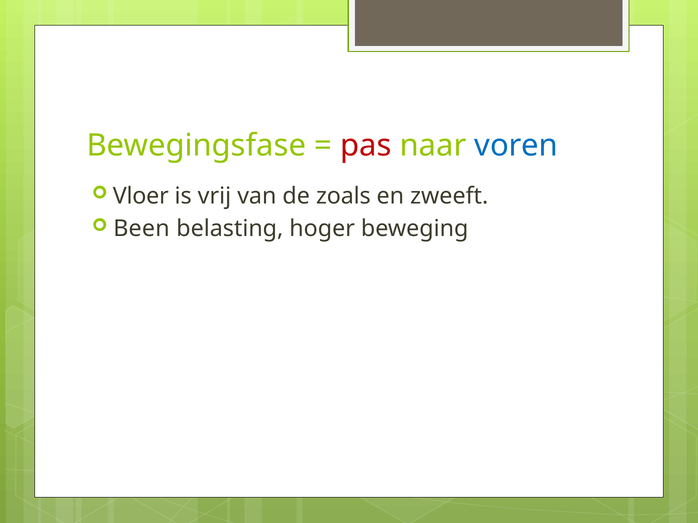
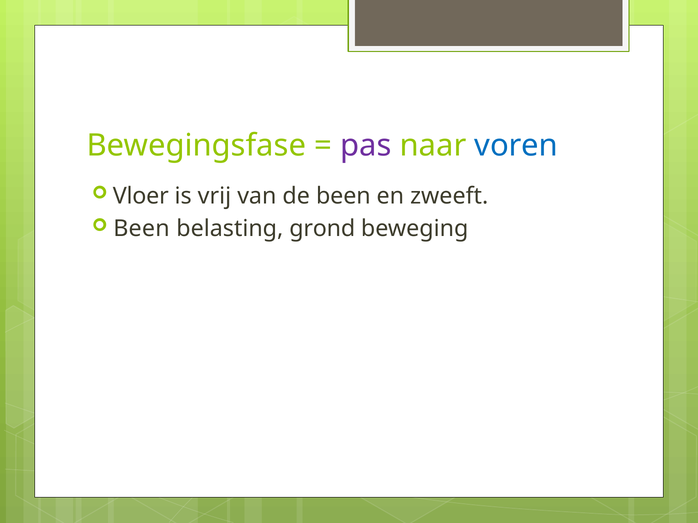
pas colour: red -> purple
de zoals: zoals -> been
hoger: hoger -> grond
